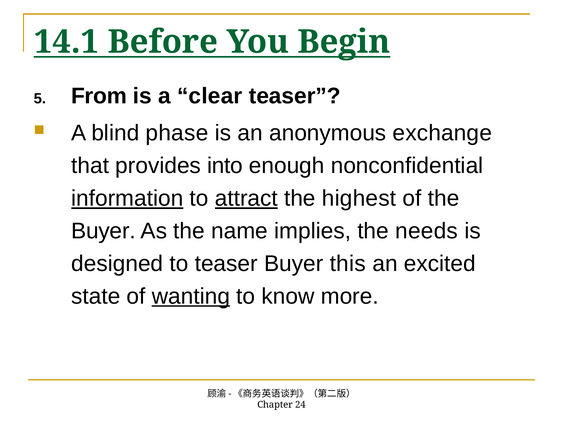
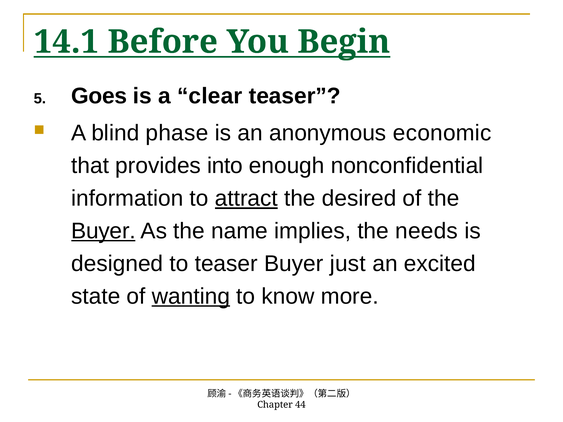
From: From -> Goes
exchange: exchange -> economic
information underline: present -> none
highest: highest -> desired
Buyer at (103, 231) underline: none -> present
this: this -> just
24: 24 -> 44
